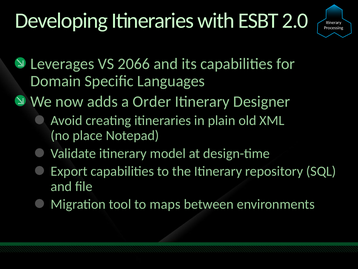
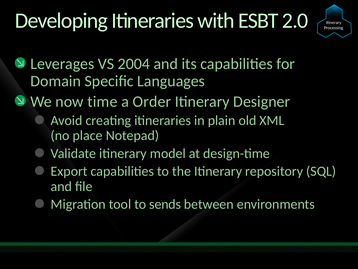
2066: 2066 -> 2004
adds: adds -> time
maps: maps -> sends
